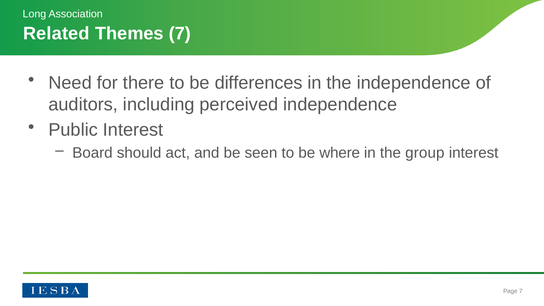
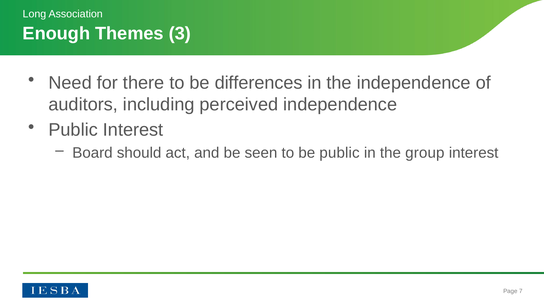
Related: Related -> Enough
Themes 7: 7 -> 3
be where: where -> public
